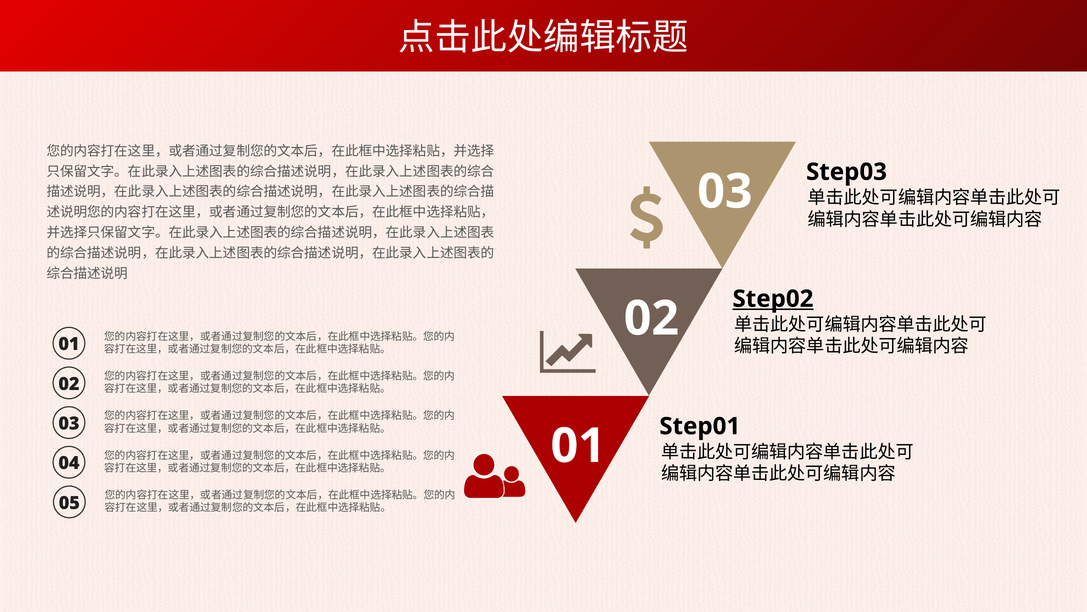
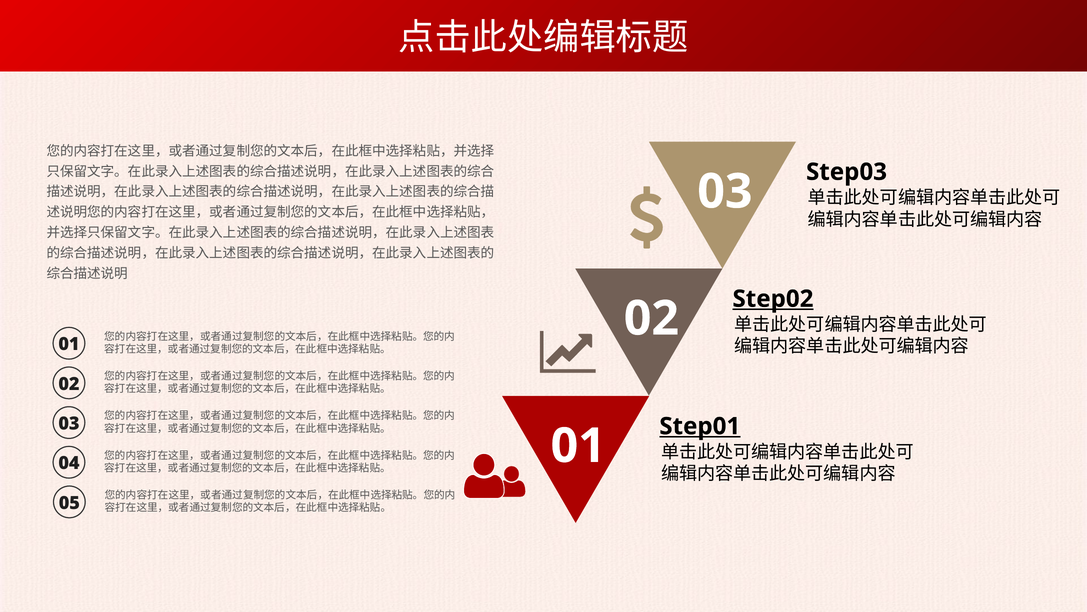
Step01 underline: none -> present
